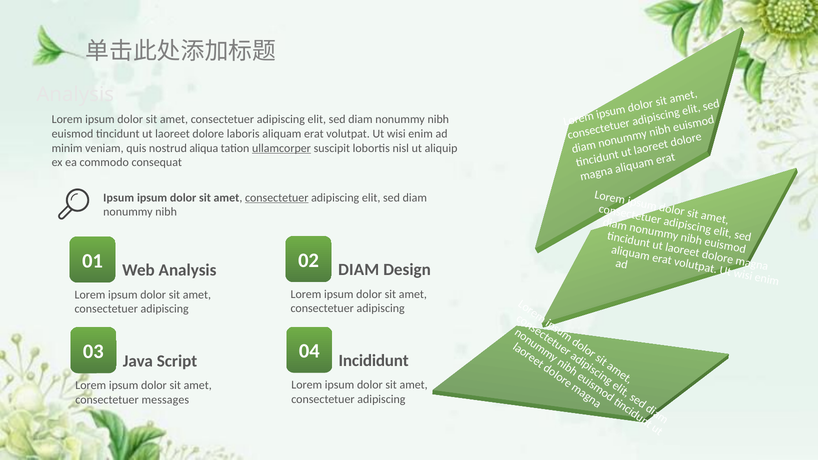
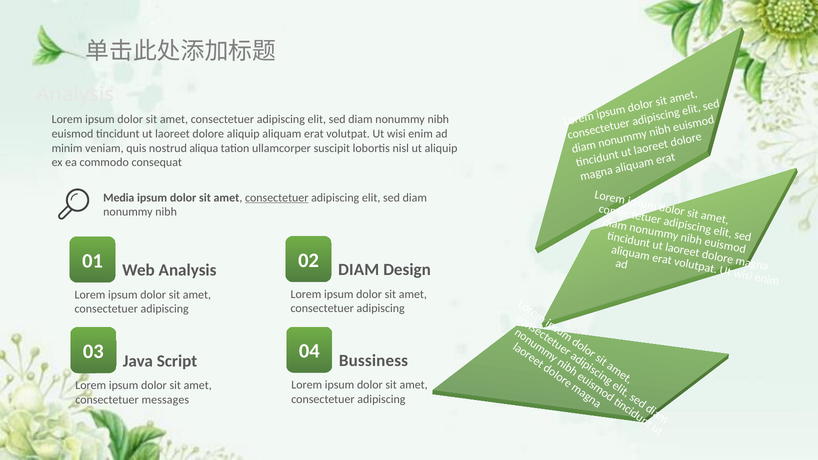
dolore laboris: laboris -> aliquip
ullamcorper underline: present -> none
Ipsum at (119, 198): Ipsum -> Media
Incididunt: Incididunt -> Bussiness
